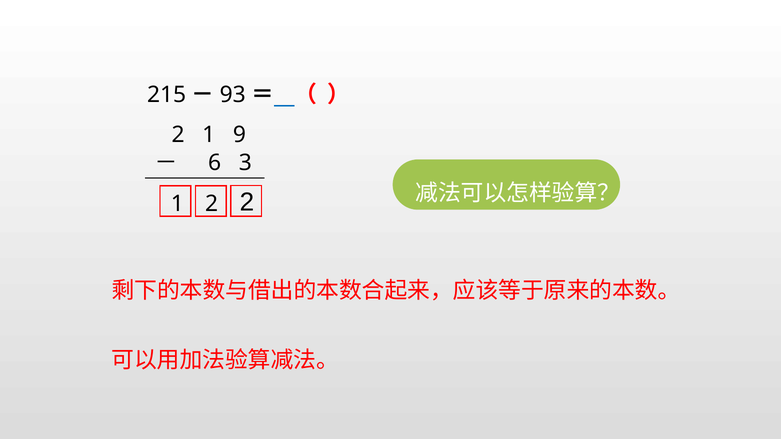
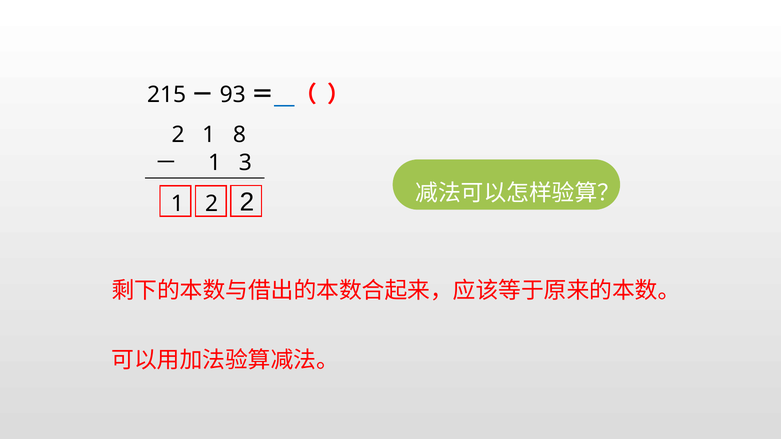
9: 9 -> 8
6 at (215, 163): 6 -> 1
